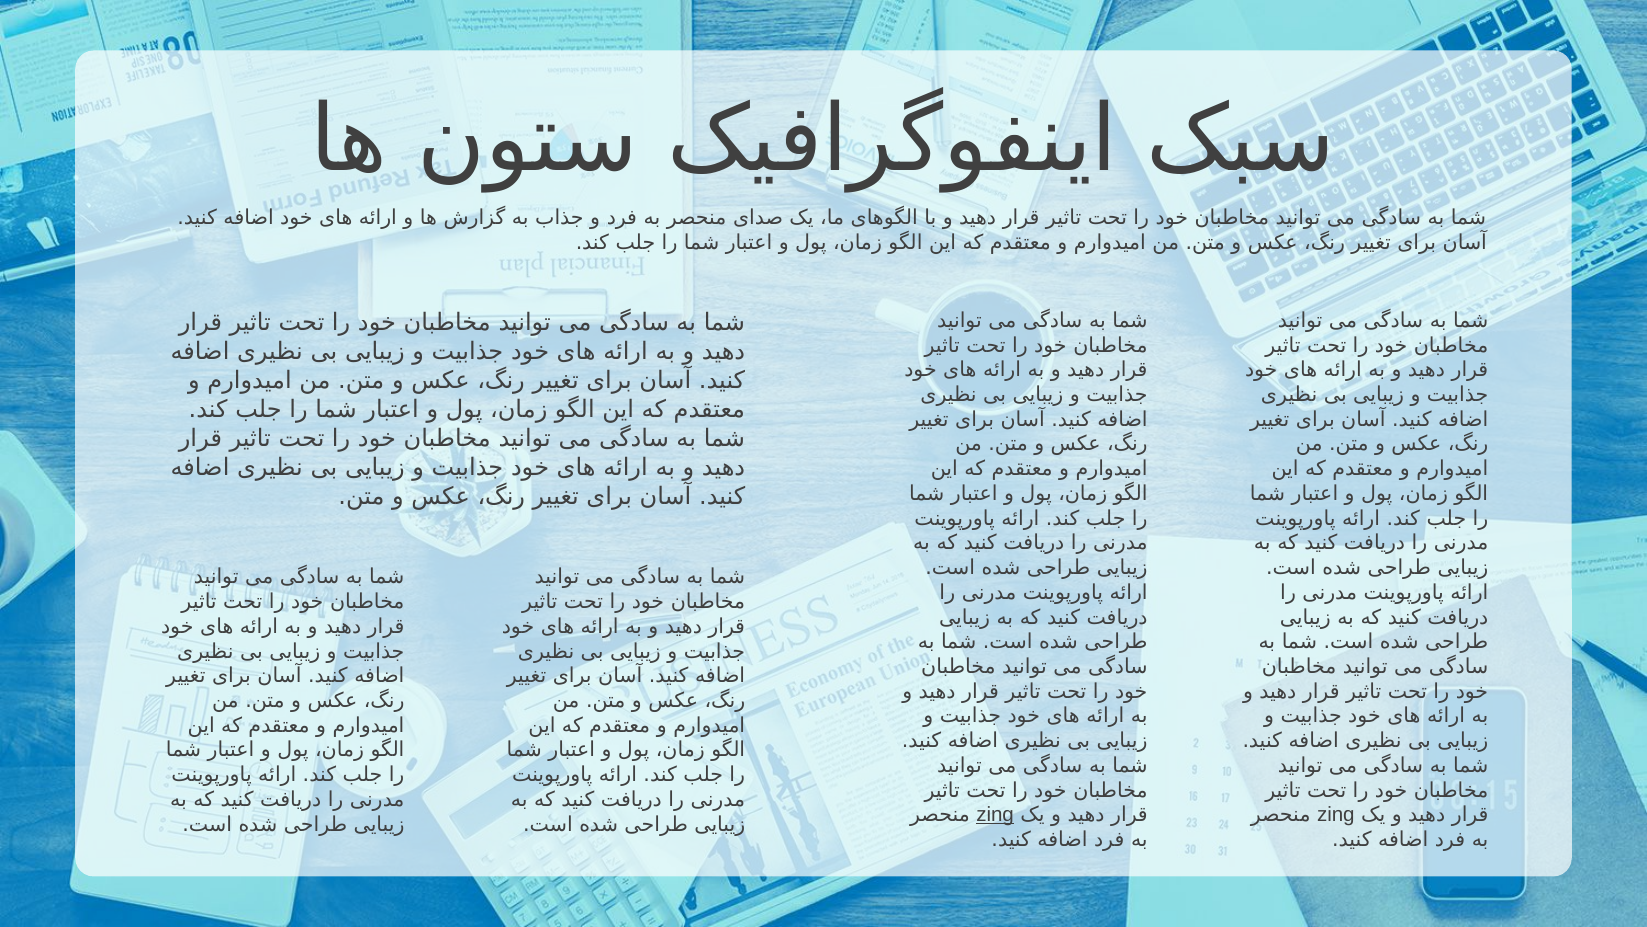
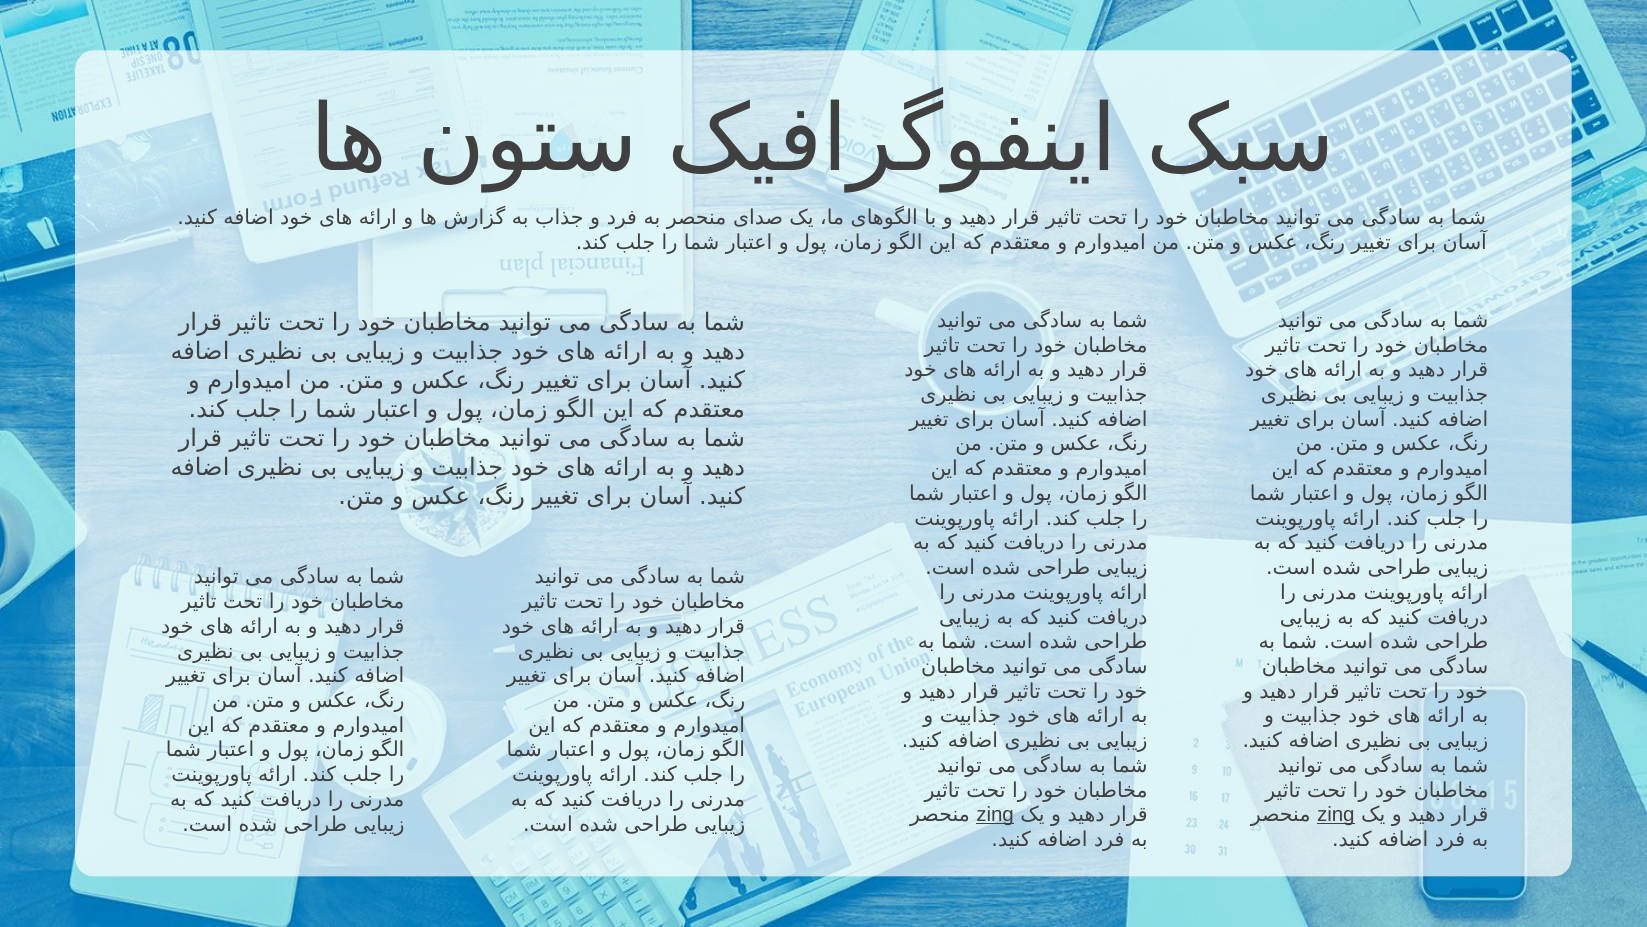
zing at (1336, 814) underline: none -> present
